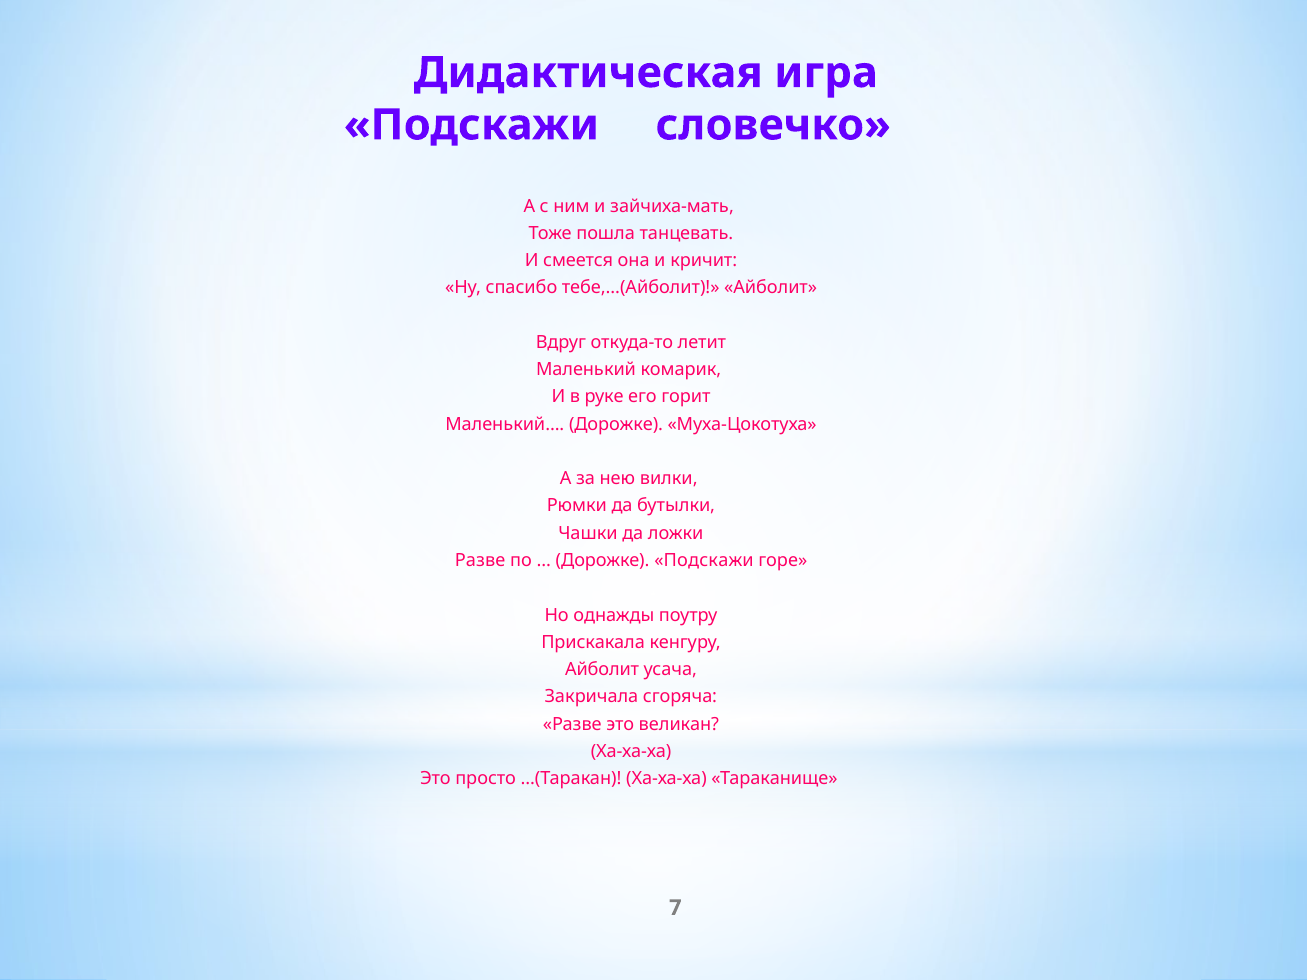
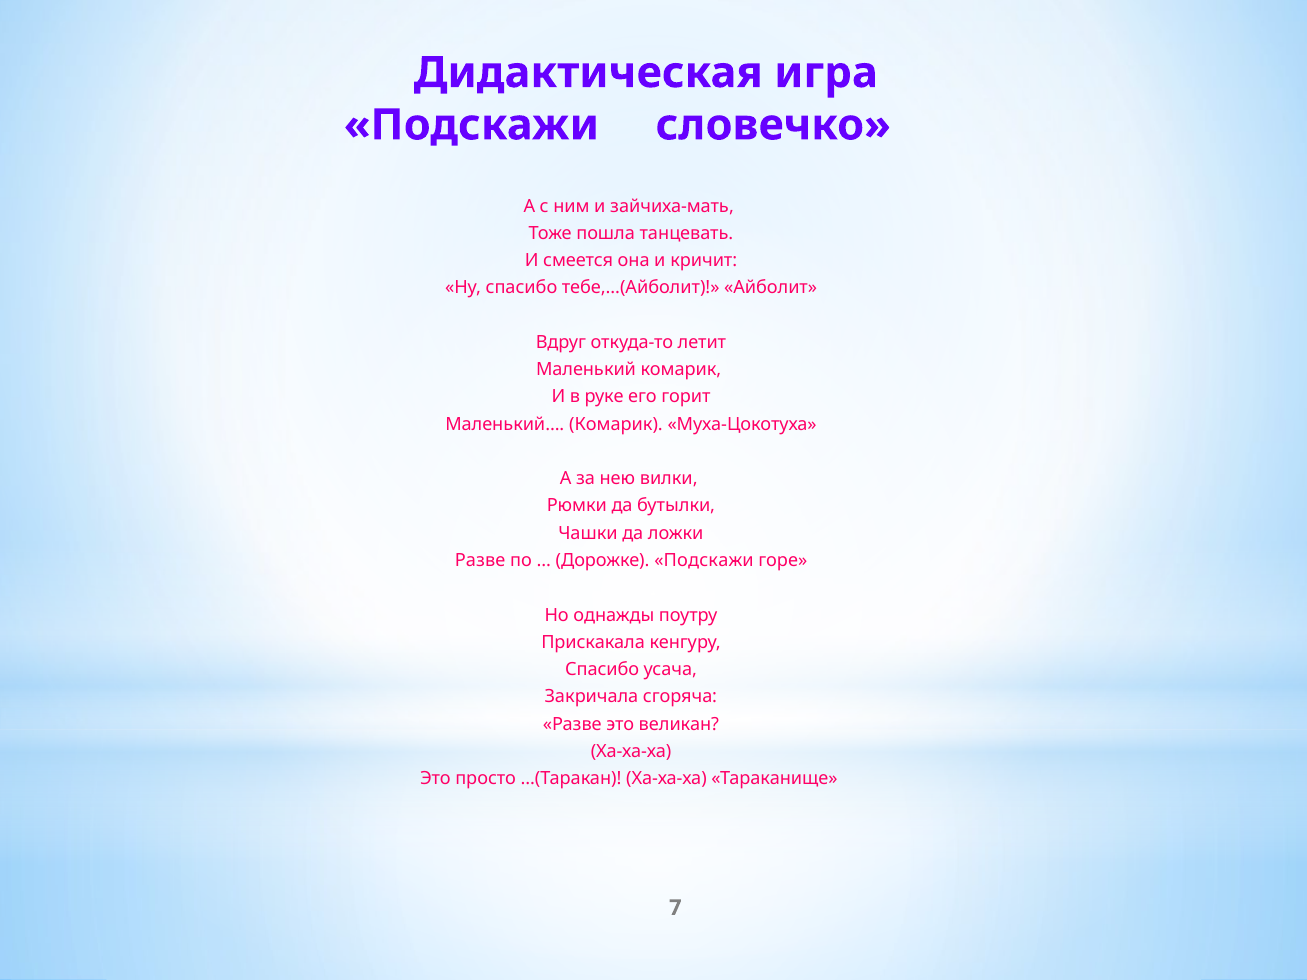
Маленький… Дорожке: Дорожке -> Комарик
Айболит at (602, 670): Айболит -> Спасибо
